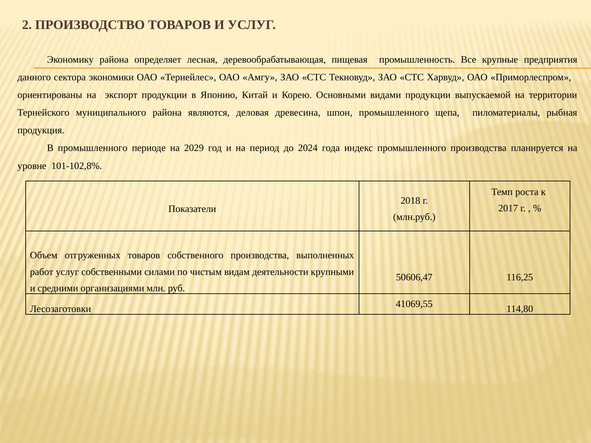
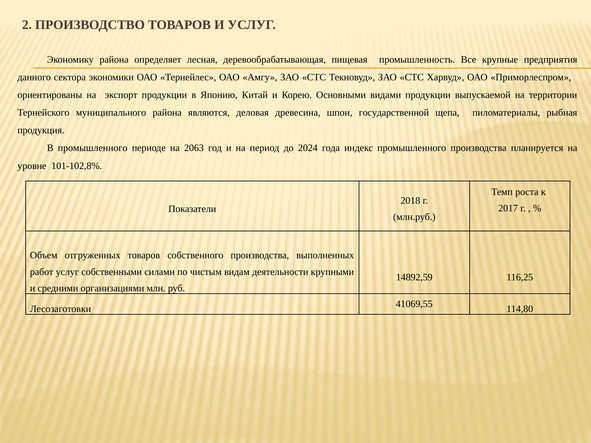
шпон промышленного: промышленного -> государственной
2029: 2029 -> 2063
50606,47: 50606,47 -> 14892,59
